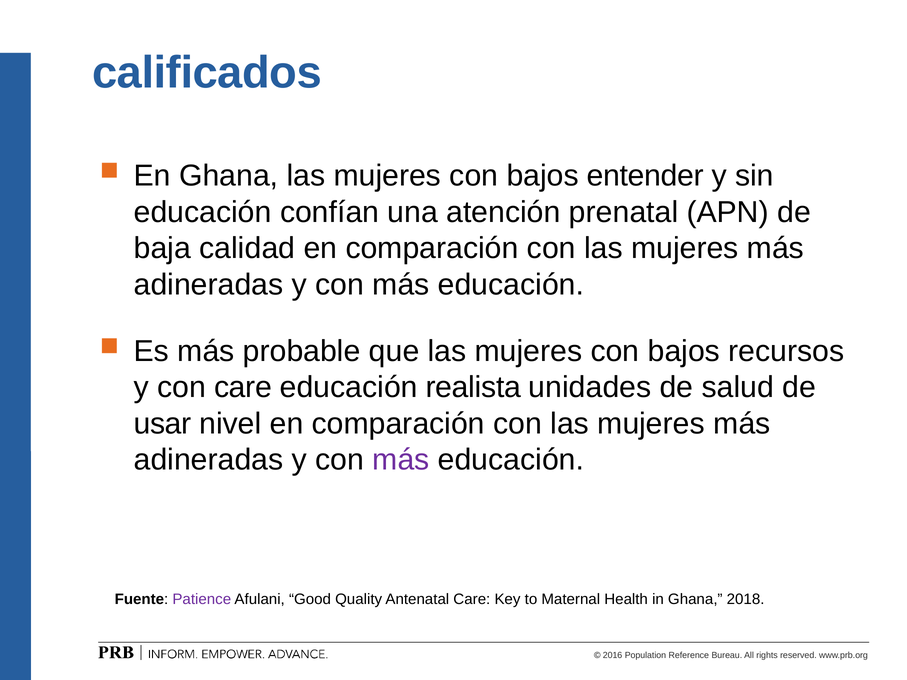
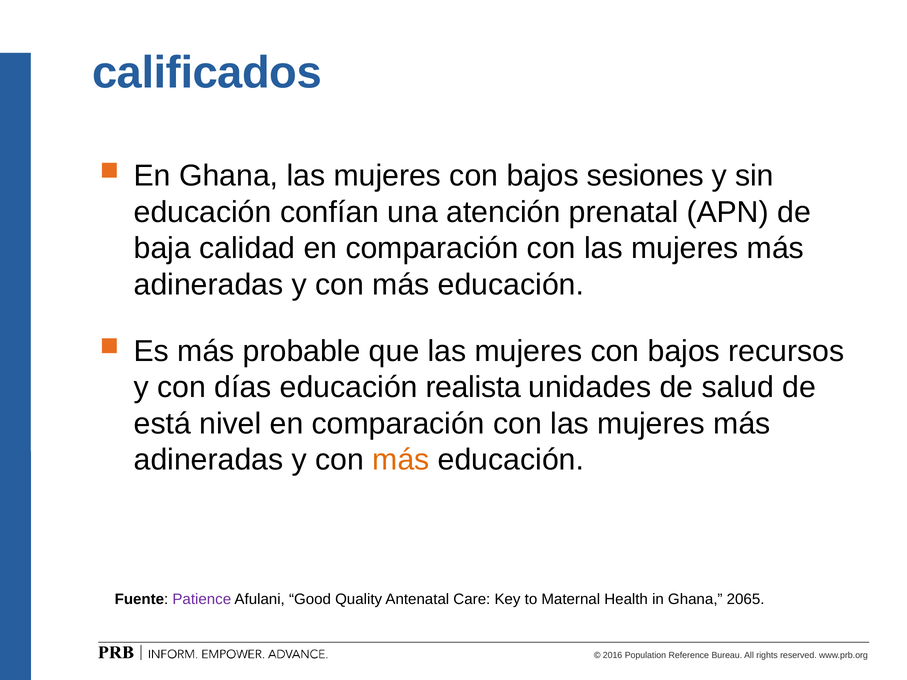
entender: entender -> sesiones
con care: care -> días
usar: usar -> está
más at (401, 460) colour: purple -> orange
2018: 2018 -> 2065
